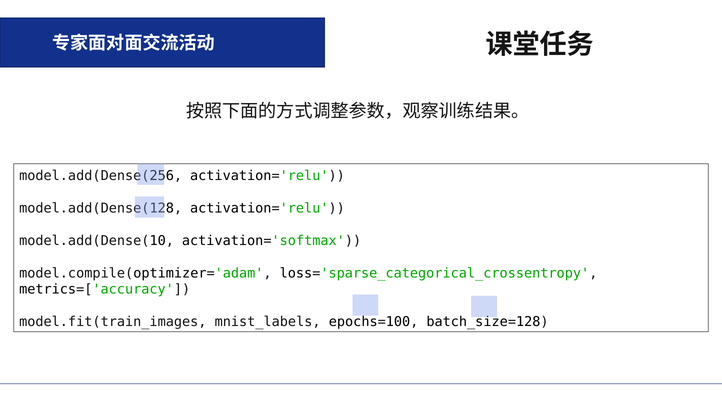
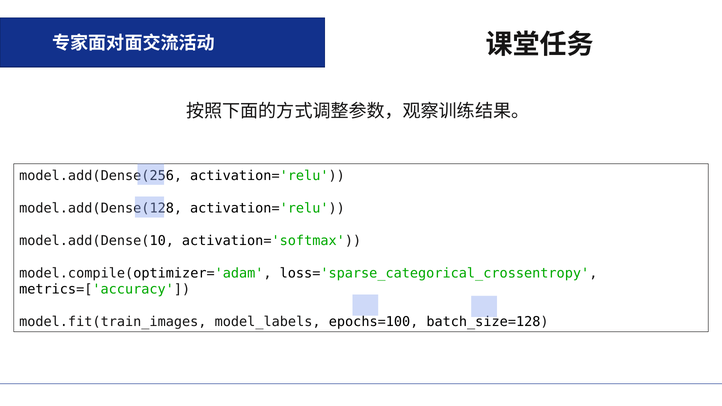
mnist_labels: mnist_labels -> model_labels
